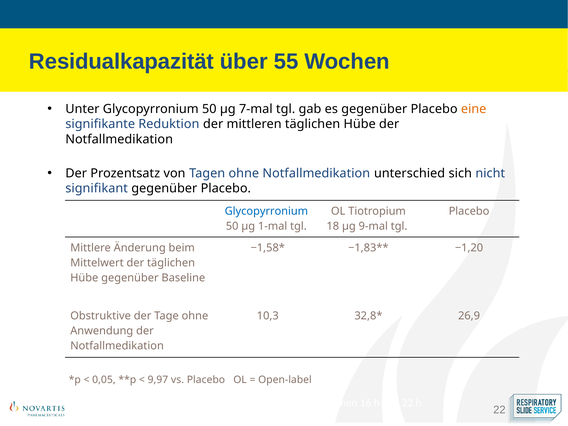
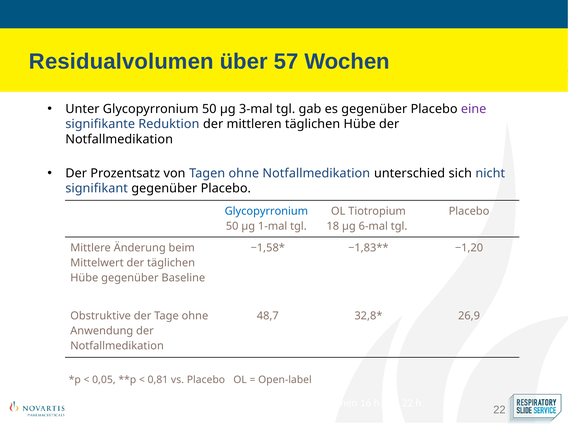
Residualkapazität: Residualkapazität -> Residualvolumen
55: 55 -> 57
7-mal: 7-mal -> 3-mal
eine colour: orange -> purple
9-mal: 9-mal -> 6-mal
10,3: 10,3 -> 48,7
9,97: 9,97 -> 0,81
